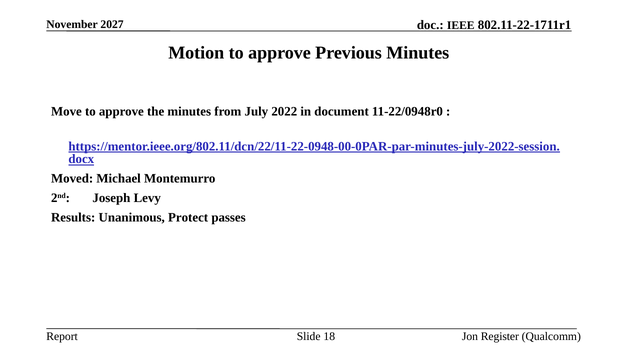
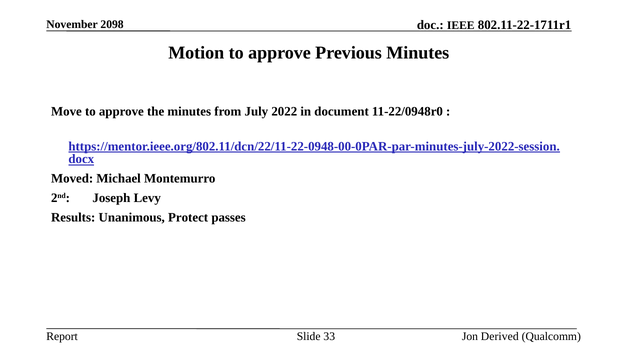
2027: 2027 -> 2098
18: 18 -> 33
Register: Register -> Derived
